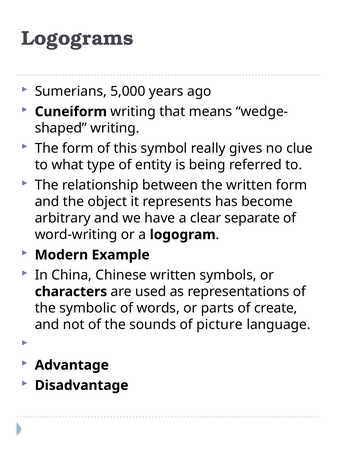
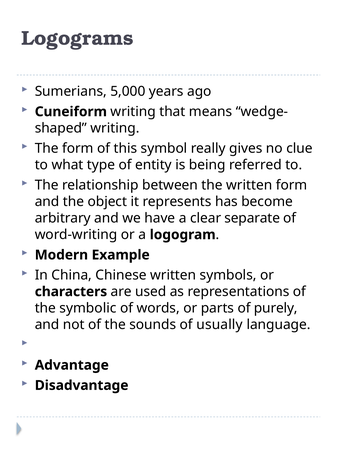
create: create -> purely
picture: picture -> usually
